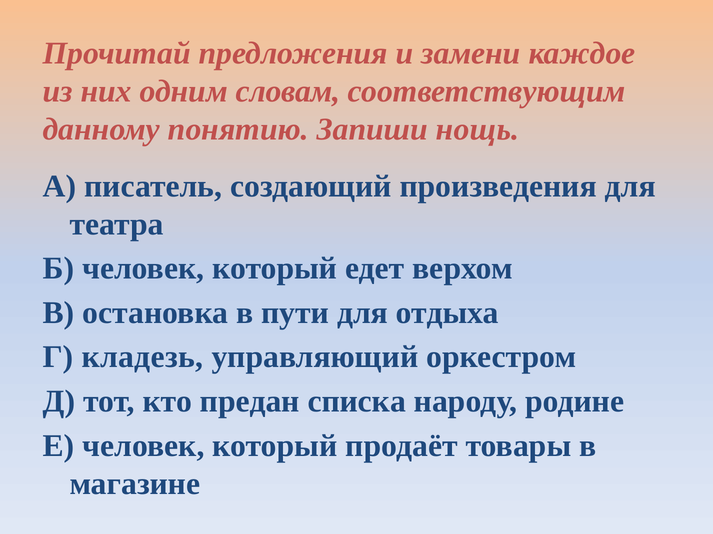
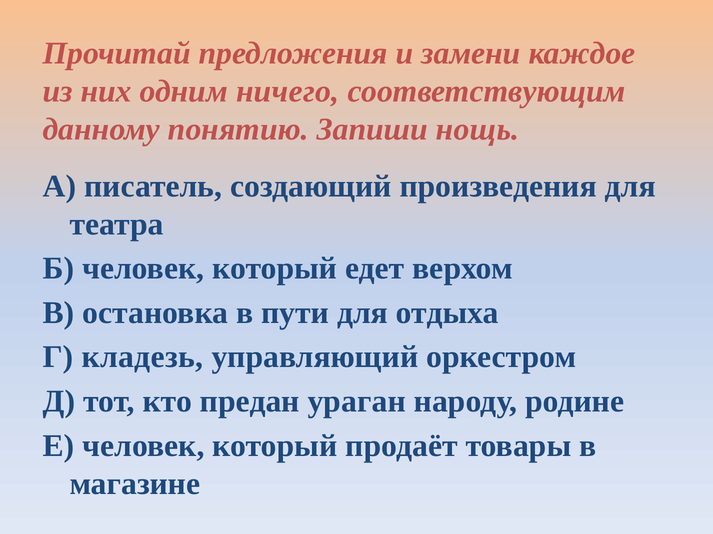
словам: словам -> ничего
списка: списка -> ураган
